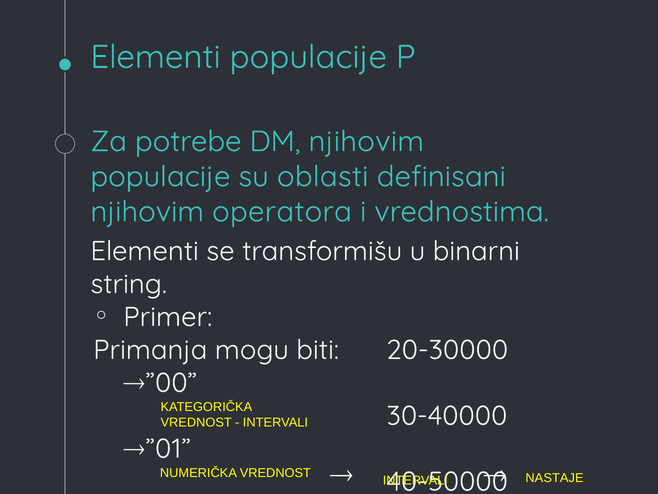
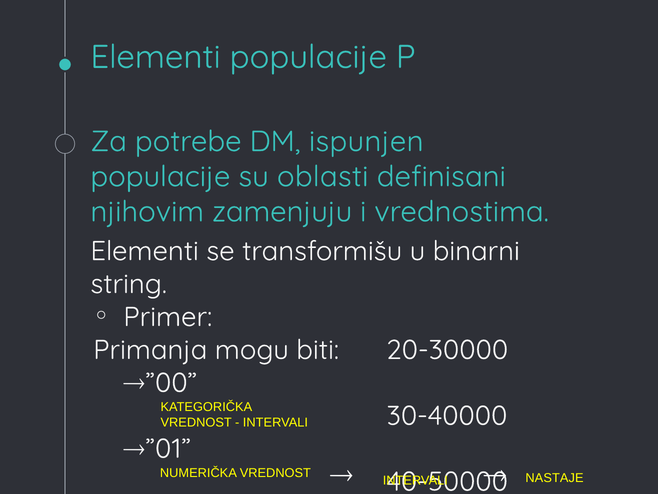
DM njihovim: njihovim -> ispunjen
operatora: operatora -> zamenjuju
